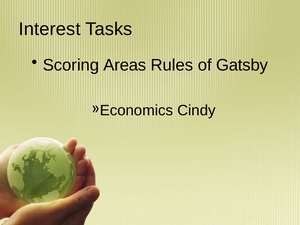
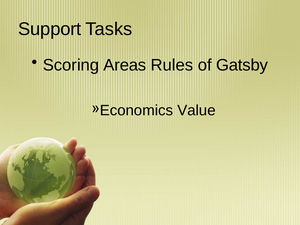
Interest: Interest -> Support
Cindy: Cindy -> Value
